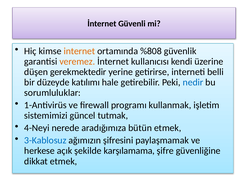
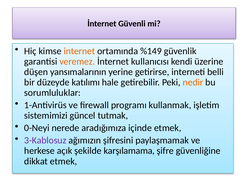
%808: %808 -> %149
gerekmektedir: gerekmektedir -> yansımalarının
nedir colour: blue -> orange
4-Neyi: 4-Neyi -> 0-Neyi
bütün: bütün -> içinde
3-Kablosuz colour: blue -> purple
